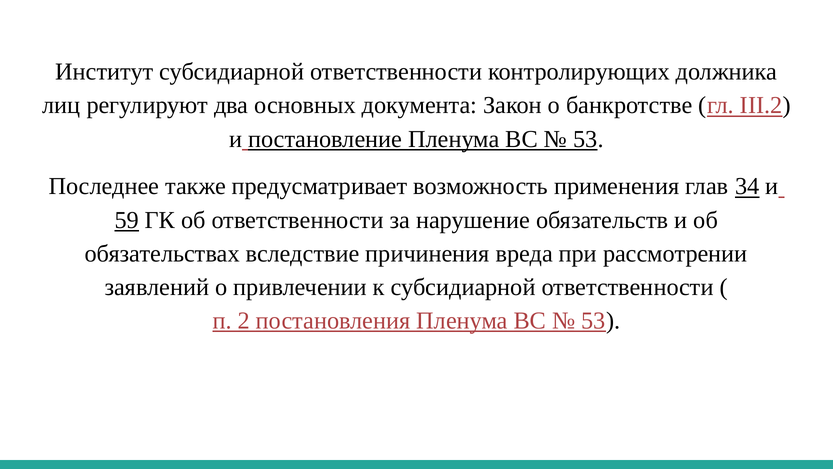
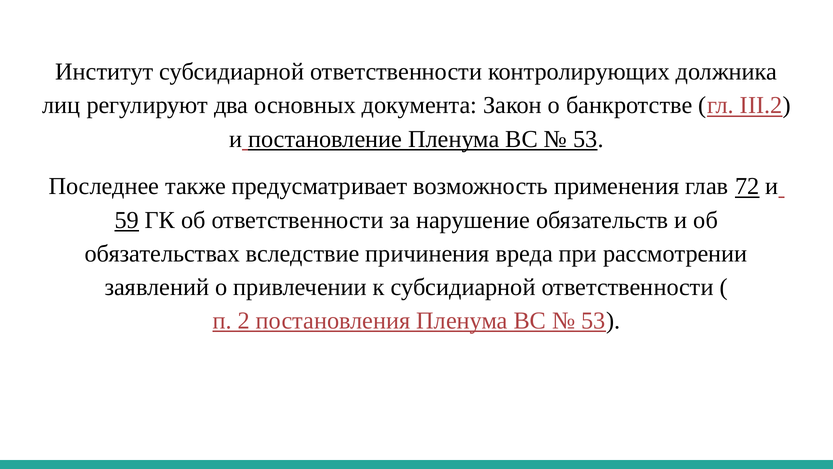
34: 34 -> 72
